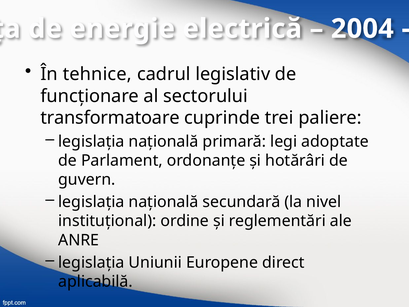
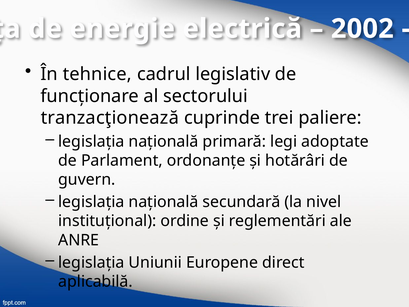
2004: 2004 -> 2002
transformatoare: transformatoare -> tranzacţionează
